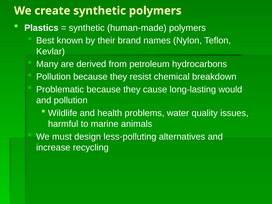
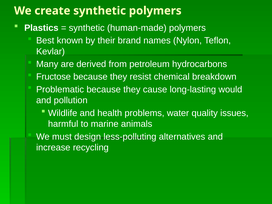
Pollution at (53, 77): Pollution -> Fructose
